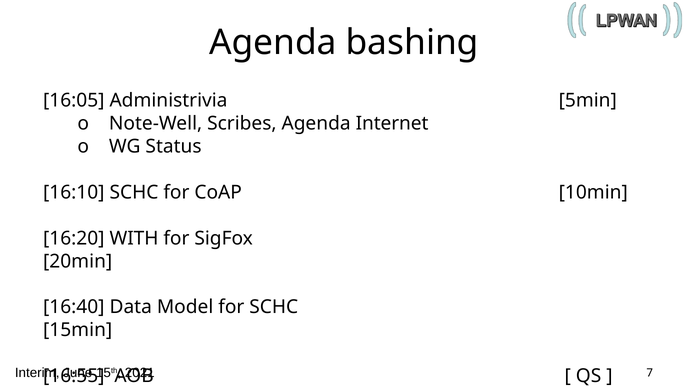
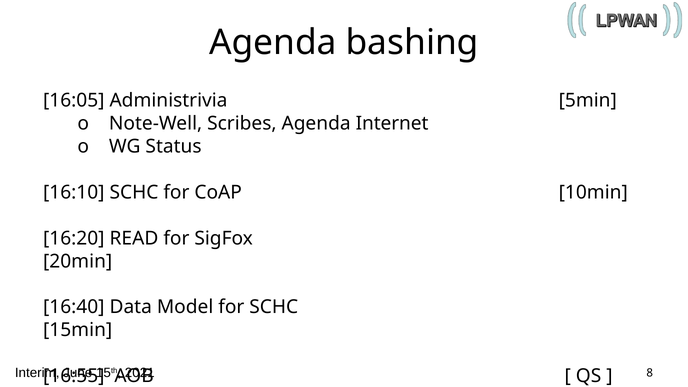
WITH: WITH -> READ
7: 7 -> 8
